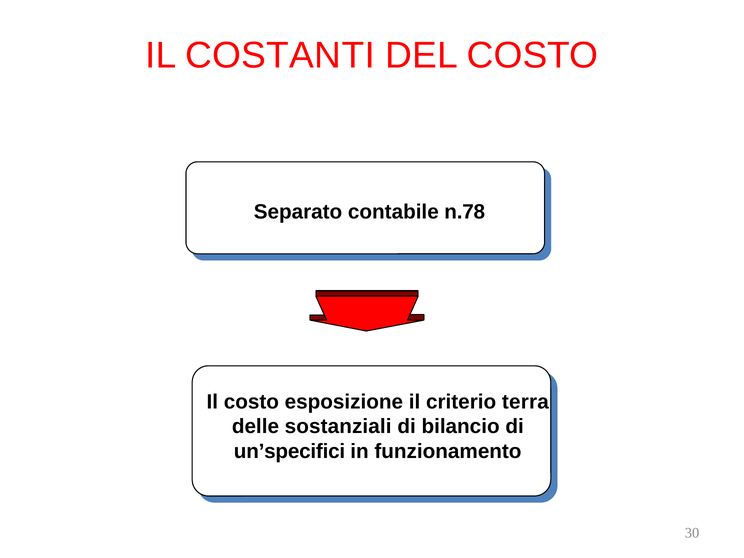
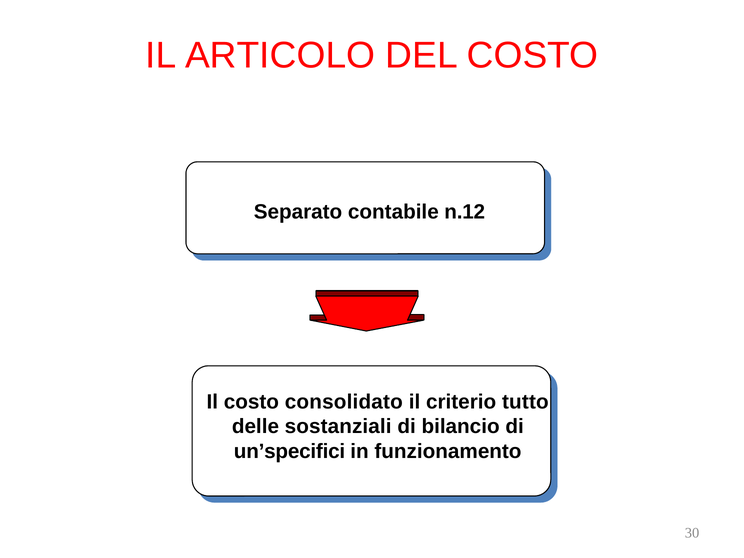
COSTANTI: COSTANTI -> ARTICOLO
n.78: n.78 -> n.12
esposizione: esposizione -> consolidato
terra: terra -> tutto
